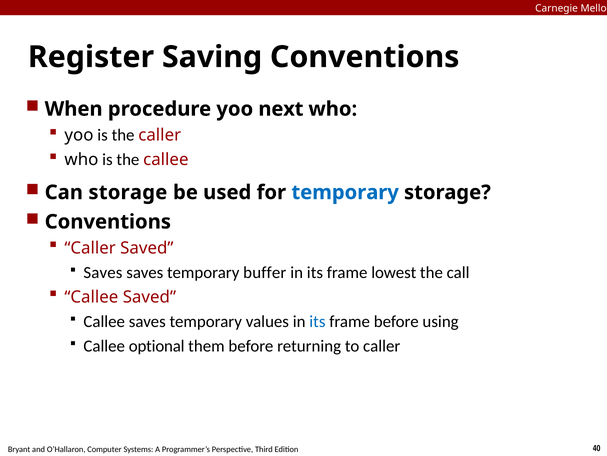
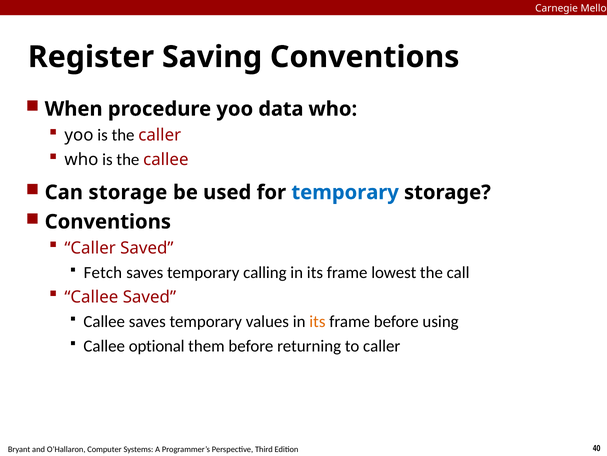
next: next -> data
Saves at (103, 272): Saves -> Fetch
buffer: buffer -> calling
its at (317, 321) colour: blue -> orange
